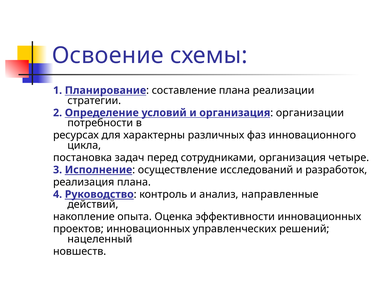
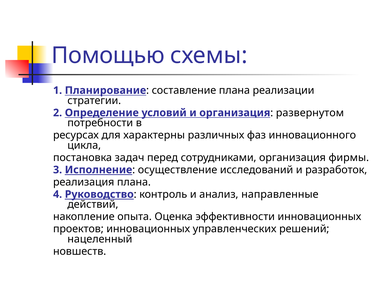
Освоение: Освоение -> Помощью
организации: организации -> развернутом
четыре: четыре -> фирмы
